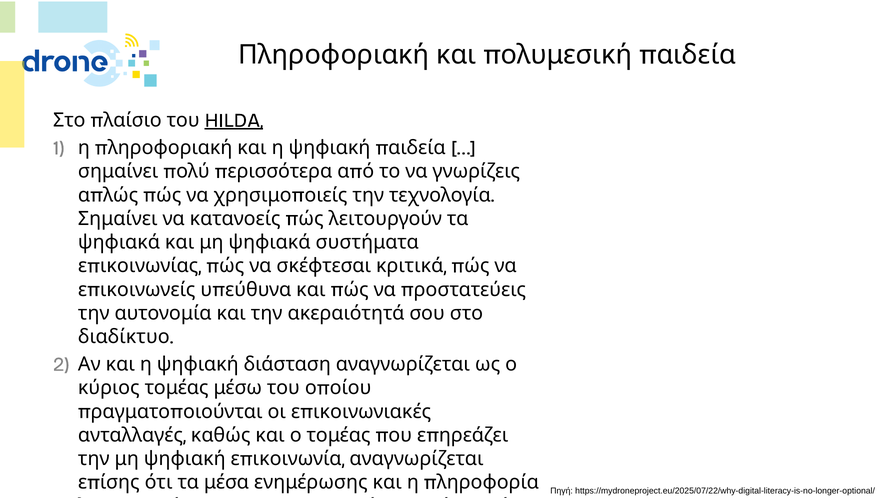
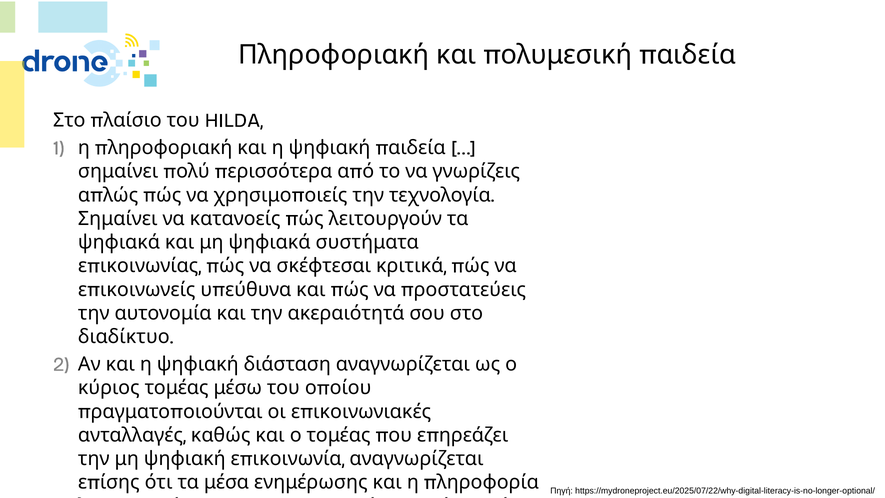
HILDA underline: present -> none
